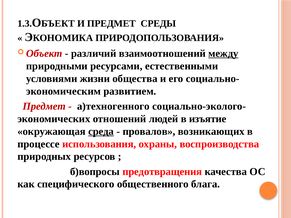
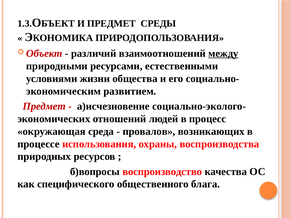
а)техногенного: а)техногенного -> а)исчезновение
изъятие: изъятие -> процесс
среда underline: present -> none
предотвращения: предотвращения -> воспроизводство
